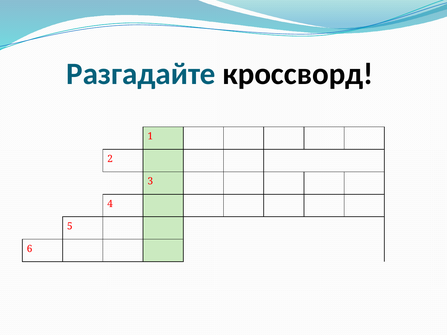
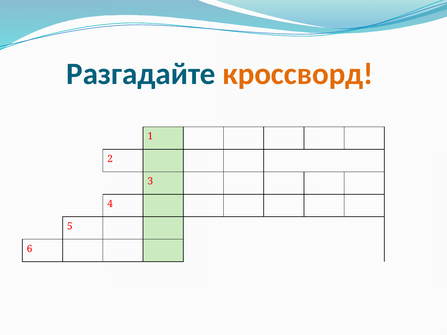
кроссворд colour: black -> orange
